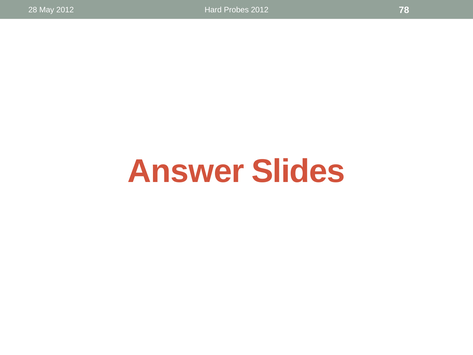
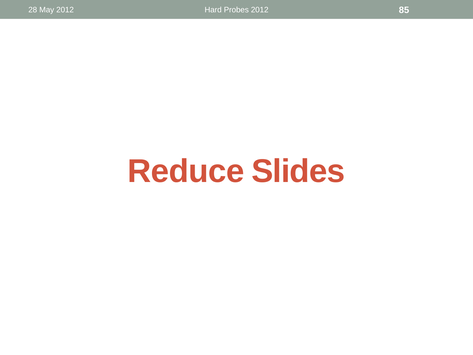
78: 78 -> 85
Answer: Answer -> Reduce
